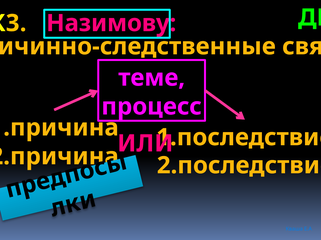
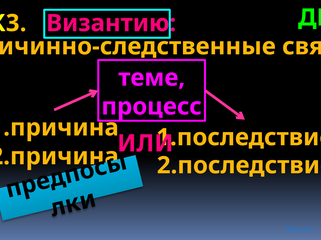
Назимову: Назимову -> Византию
